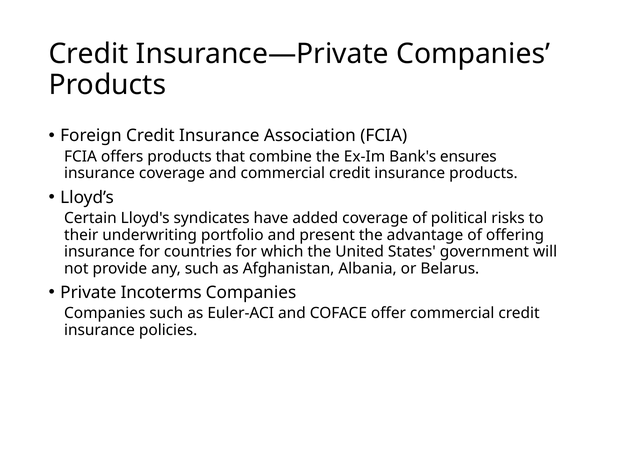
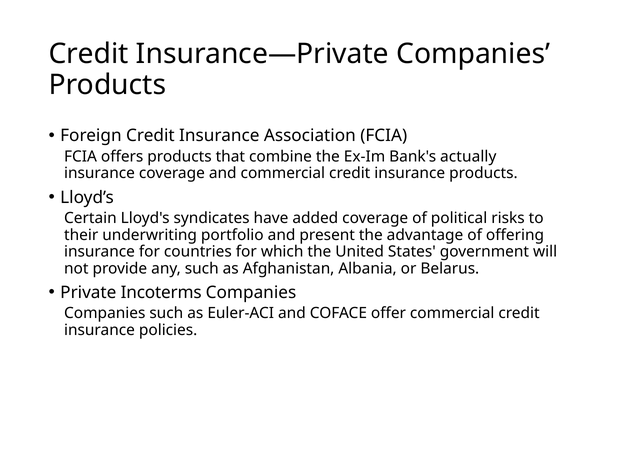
ensures: ensures -> actually
